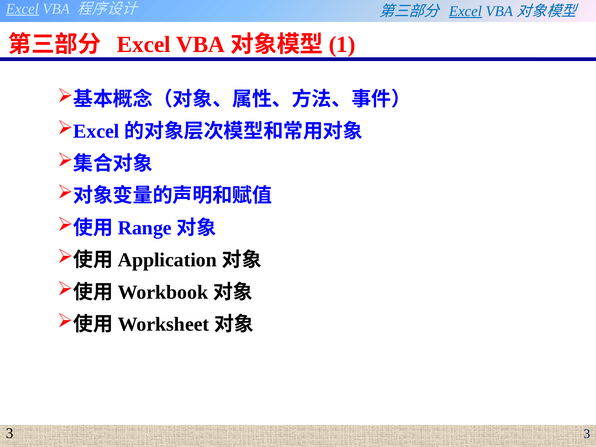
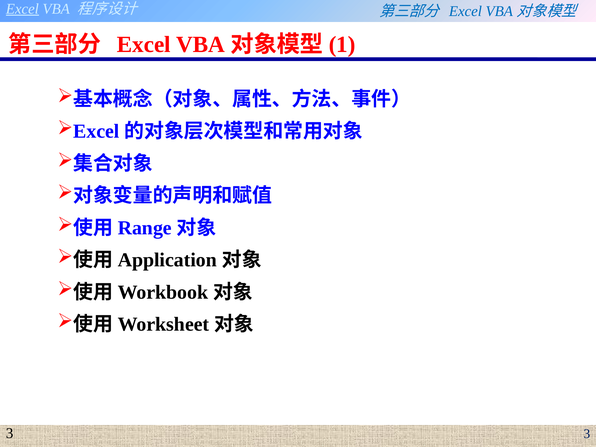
Excel at (465, 11) underline: present -> none
